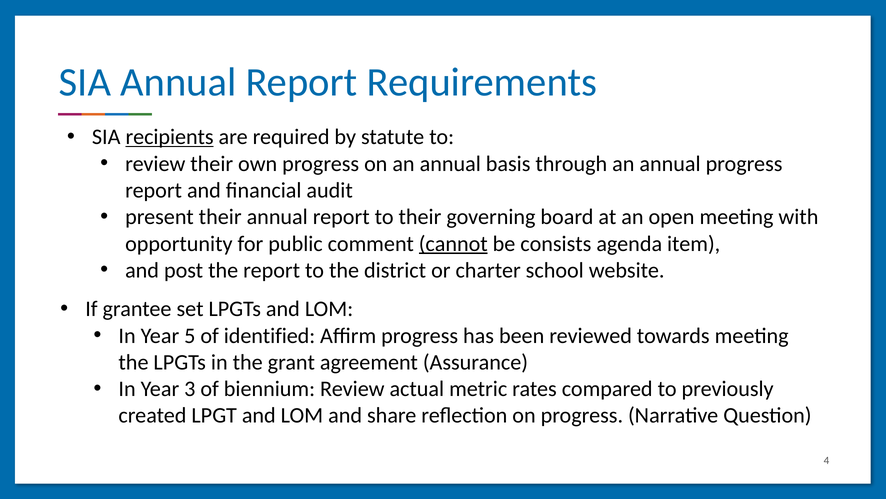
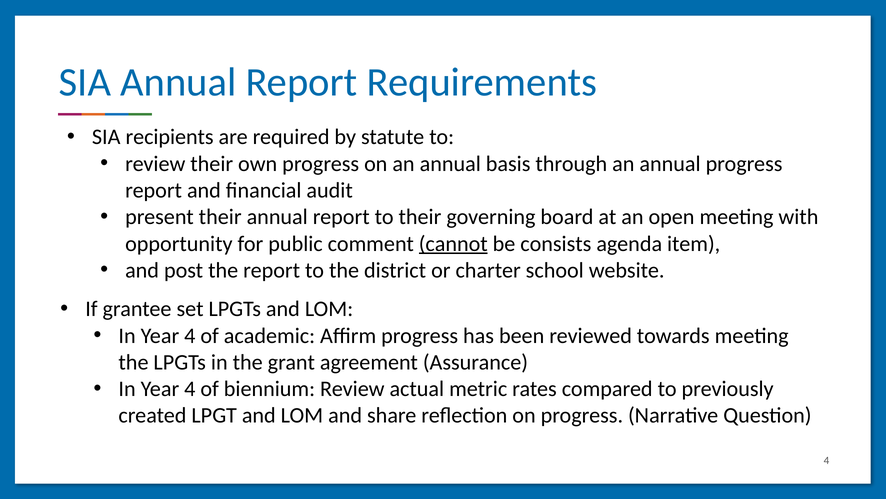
recipients underline: present -> none
5 at (190, 335): 5 -> 4
identified: identified -> academic
3 at (190, 388): 3 -> 4
